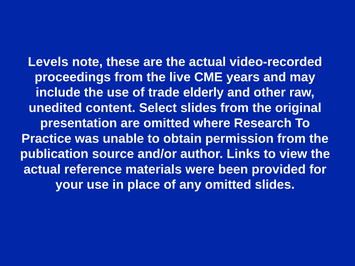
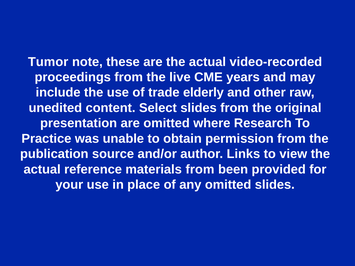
Levels: Levels -> Tumor
materials were: were -> from
